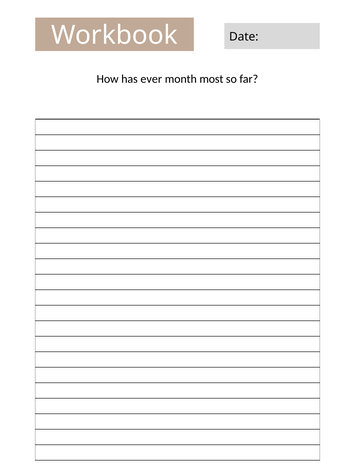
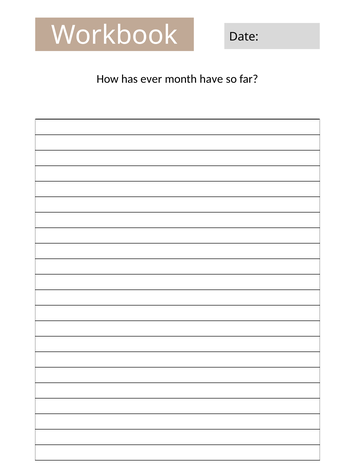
most: most -> have
